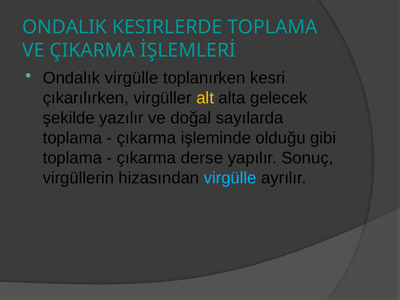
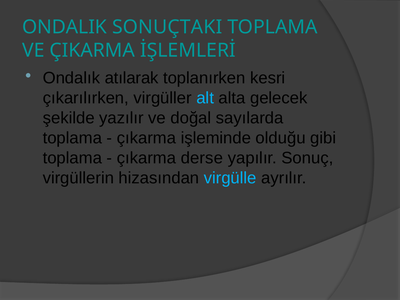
KESIRLERDE: KESIRLERDE -> SONUÇTAKI
Ondalık virgülle: virgülle -> atılarak
alt colour: yellow -> light blue
